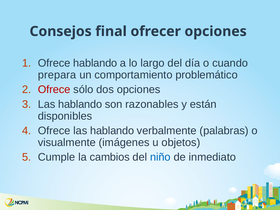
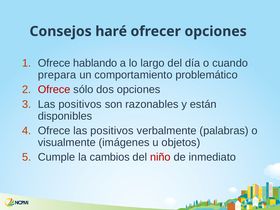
final: final -> haré
hablando at (80, 104): hablando -> positivos
Ofrece las hablando: hablando -> positivos
niño colour: blue -> red
